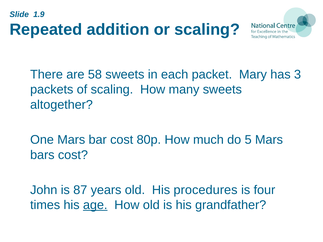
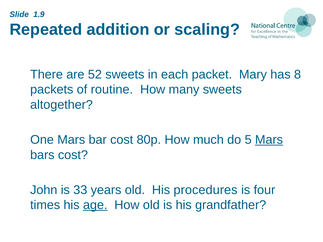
58: 58 -> 52
3: 3 -> 8
of scaling: scaling -> routine
Mars at (269, 140) underline: none -> present
87: 87 -> 33
